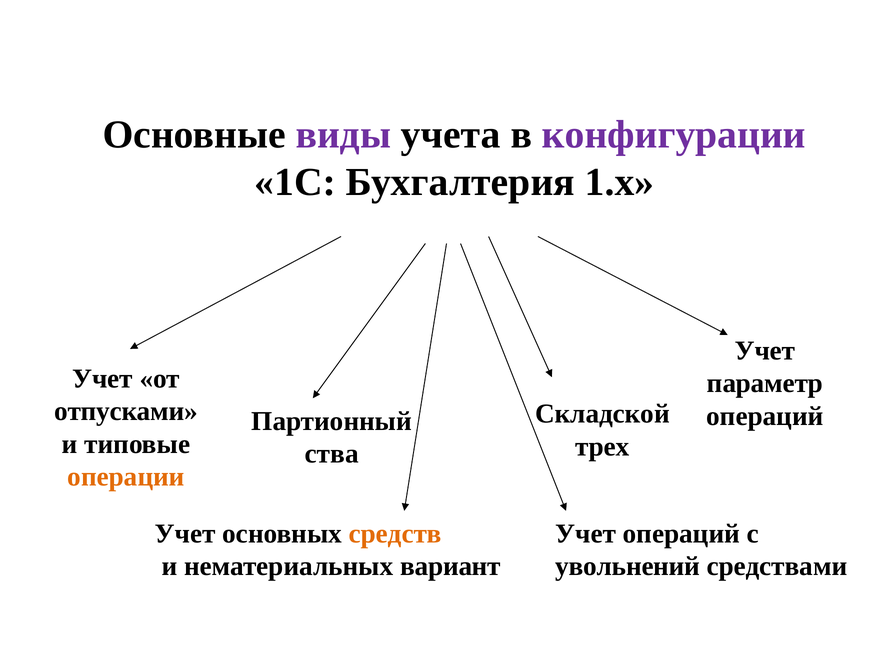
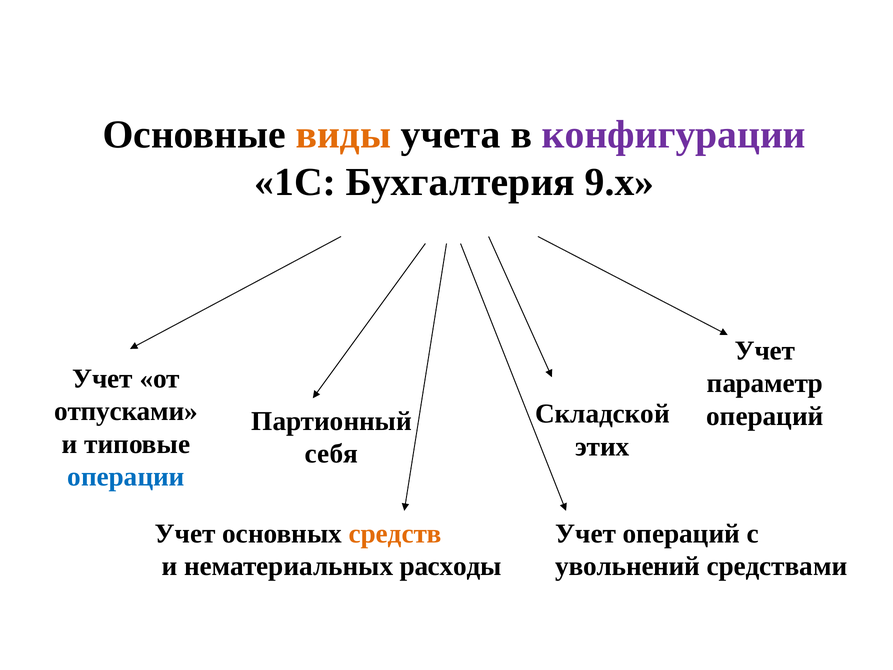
виды colour: purple -> orange
1.х: 1.х -> 9.х
трех: трех -> этих
ства: ства -> себя
операции colour: orange -> blue
вариант: вариант -> расходы
